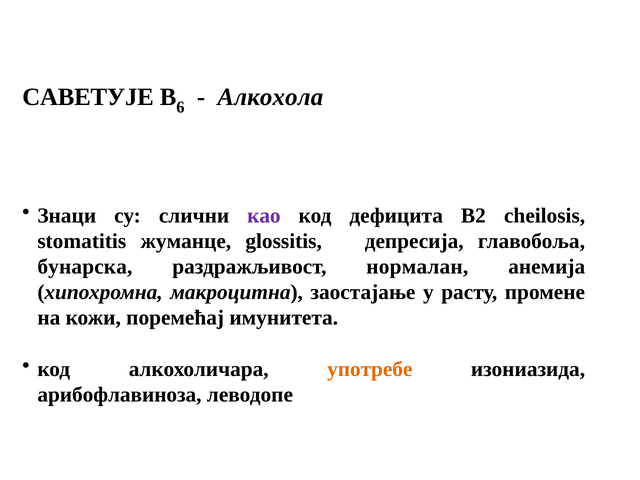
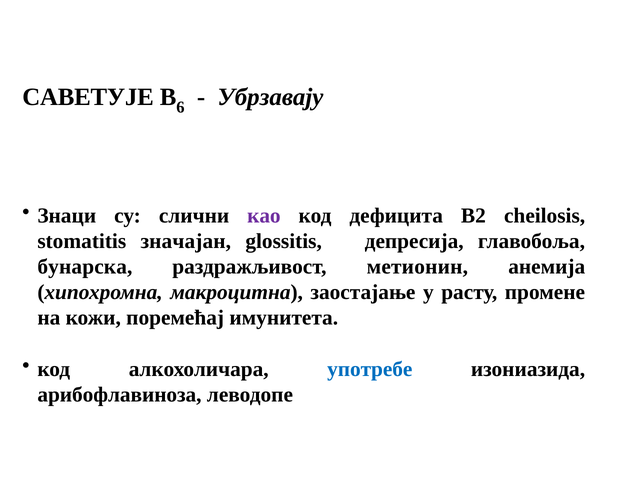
Алкохола: Алкохола -> Убрзавају
жуманце: жуманце -> значајан
нормалан: нормалан -> метионин
употребе colour: orange -> blue
